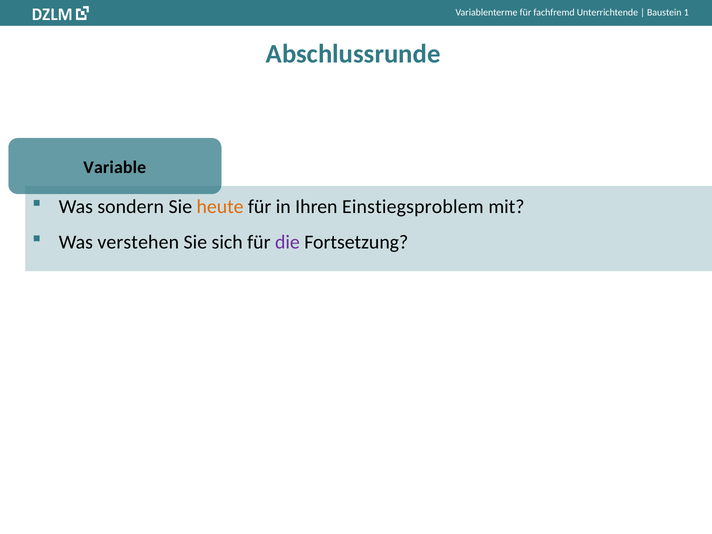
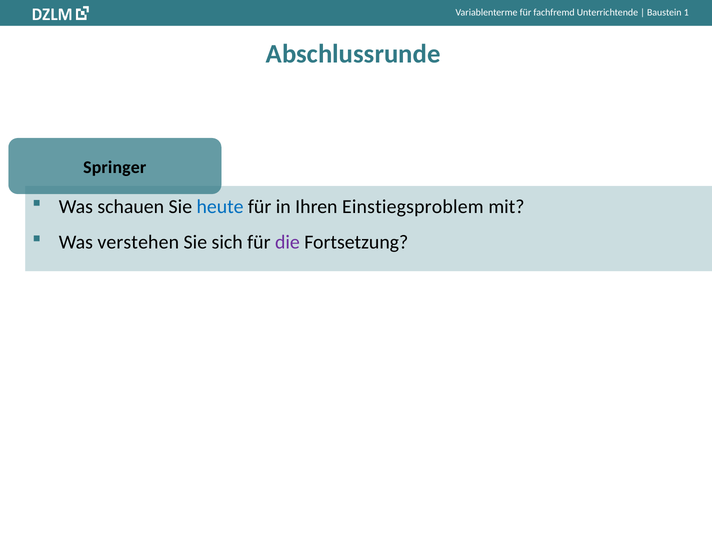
Variable: Variable -> Springer
sondern: sondern -> schauen
heute colour: orange -> blue
